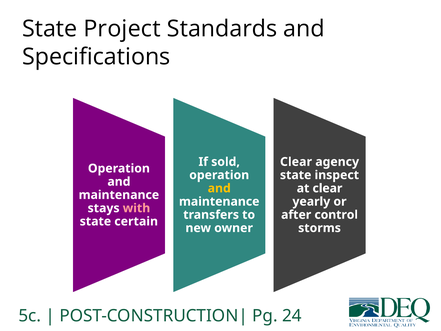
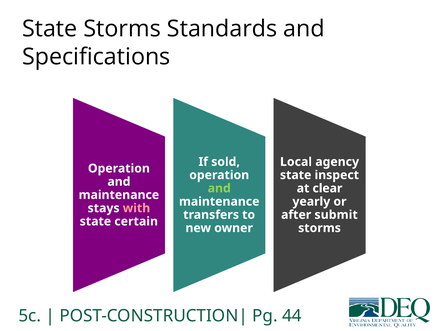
State Project: Project -> Storms
Clear at (296, 162): Clear -> Local
and at (219, 188) colour: yellow -> light green
control: control -> submit
24: 24 -> 44
